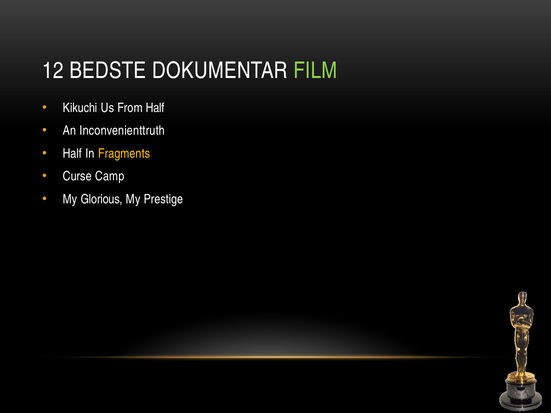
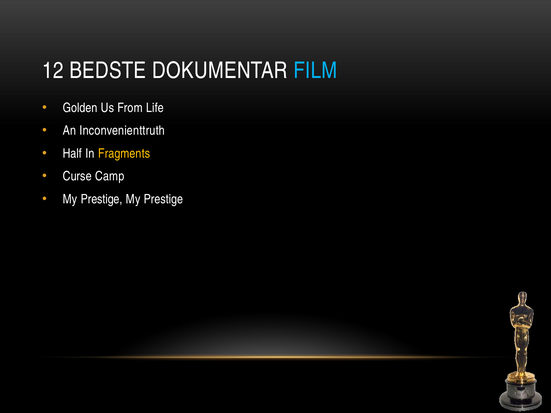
FILM colour: light green -> light blue
Kikuchi: Kikuchi -> Golden
From Half: Half -> Life
Glorious at (102, 199): Glorious -> Prestige
